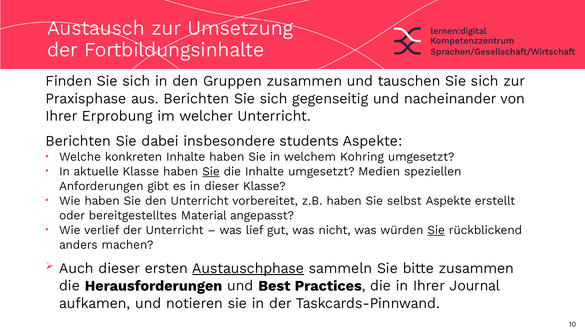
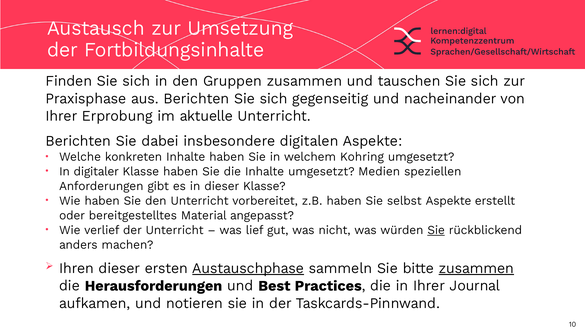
welcher: welcher -> aktuelle
students: students -> digitalen
aktuelle: aktuelle -> digitaler
Sie at (211, 172) underline: present -> none
Auch: Auch -> Ihren
zusammen at (476, 268) underline: none -> present
